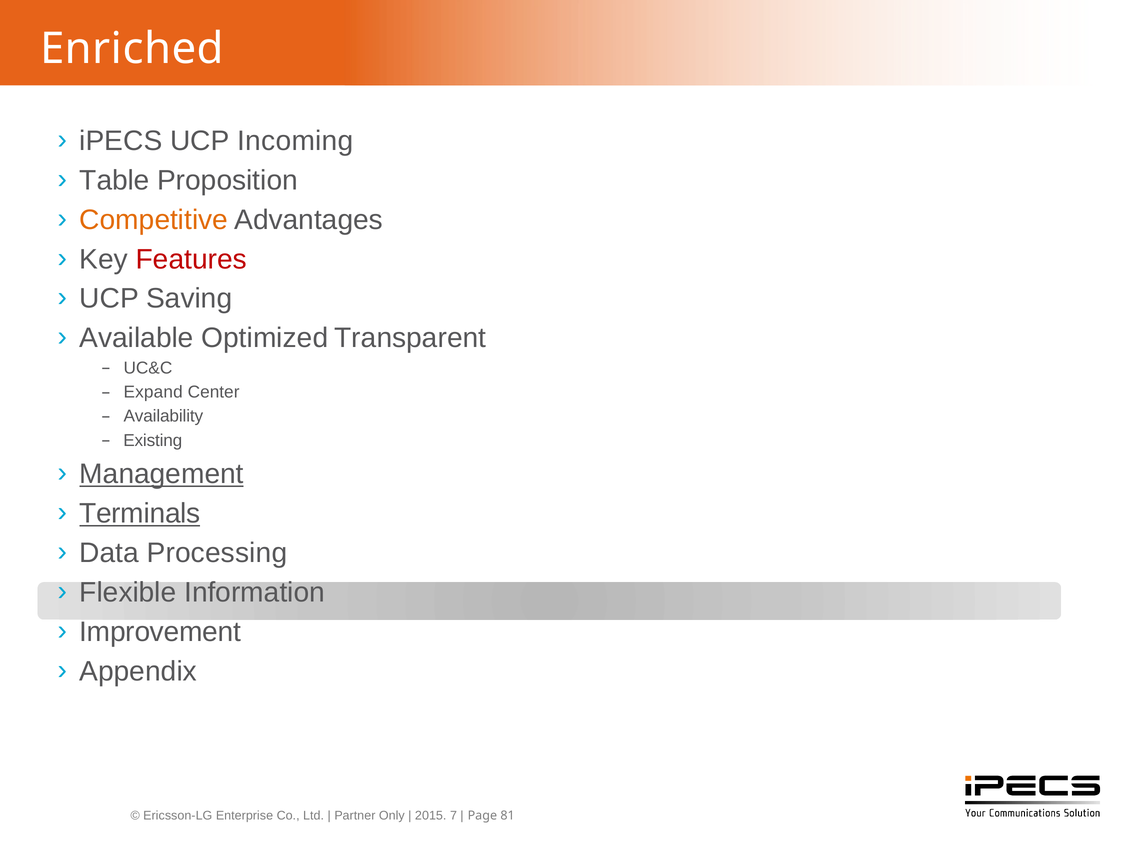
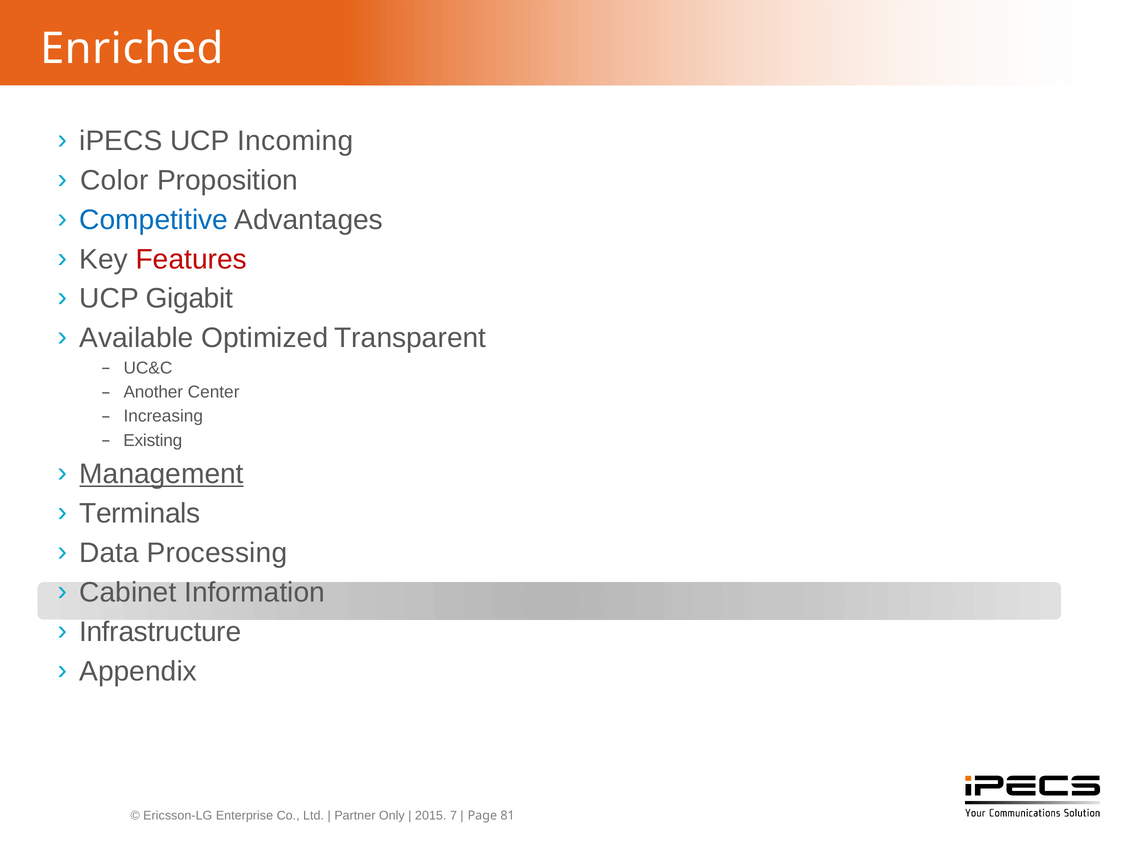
Table: Table -> Color
Competitive colour: orange -> blue
Saving: Saving -> Gigabit
Expand: Expand -> Another
Availability: Availability -> Increasing
Terminals underline: present -> none
Flexible: Flexible -> Cabinet
Improvement: Improvement -> Infrastructure
